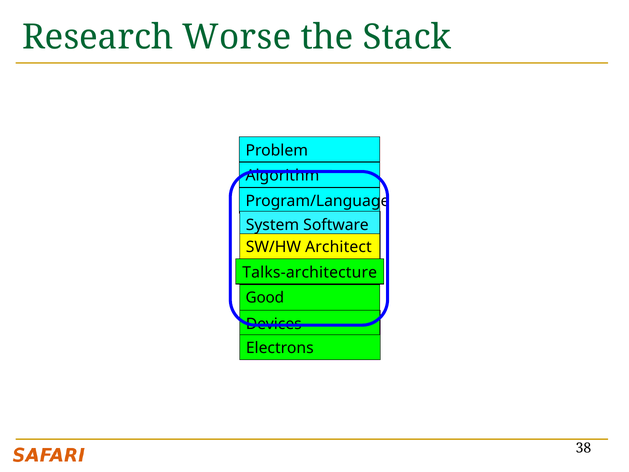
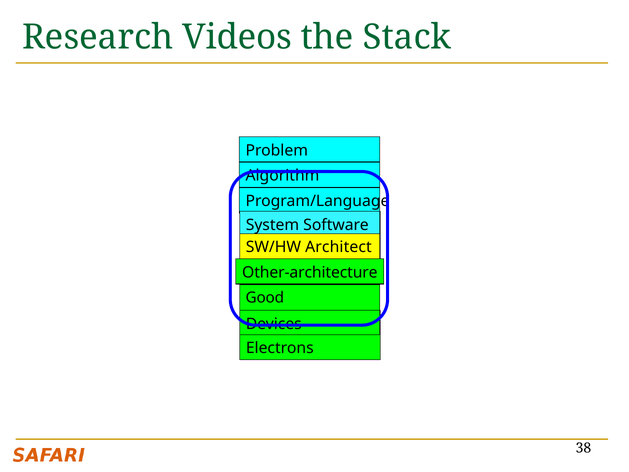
Worse: Worse -> Videos
Talks-architecture: Talks-architecture -> Other-architecture
